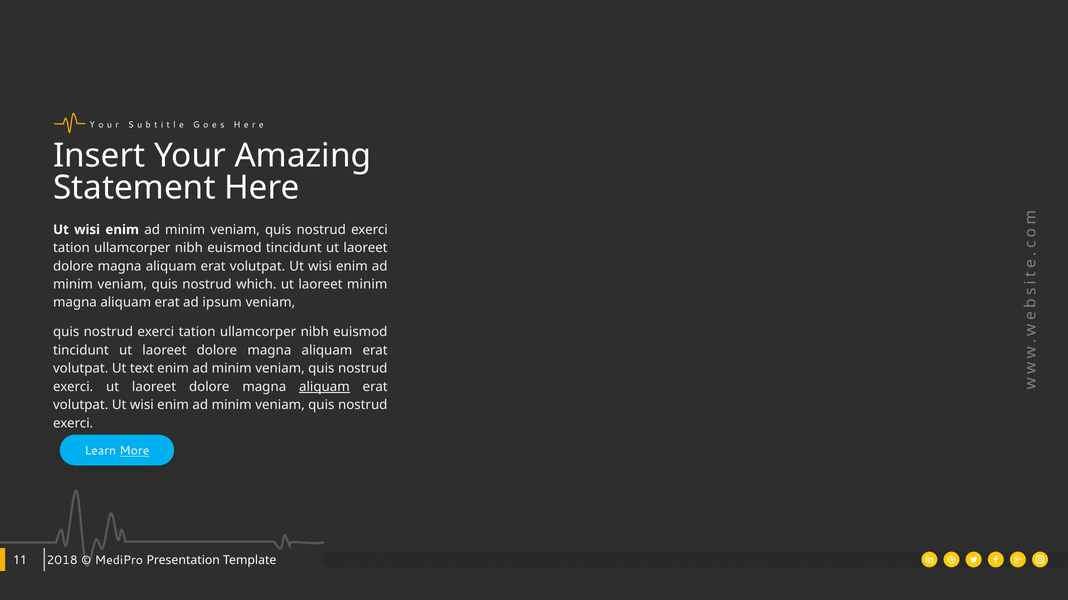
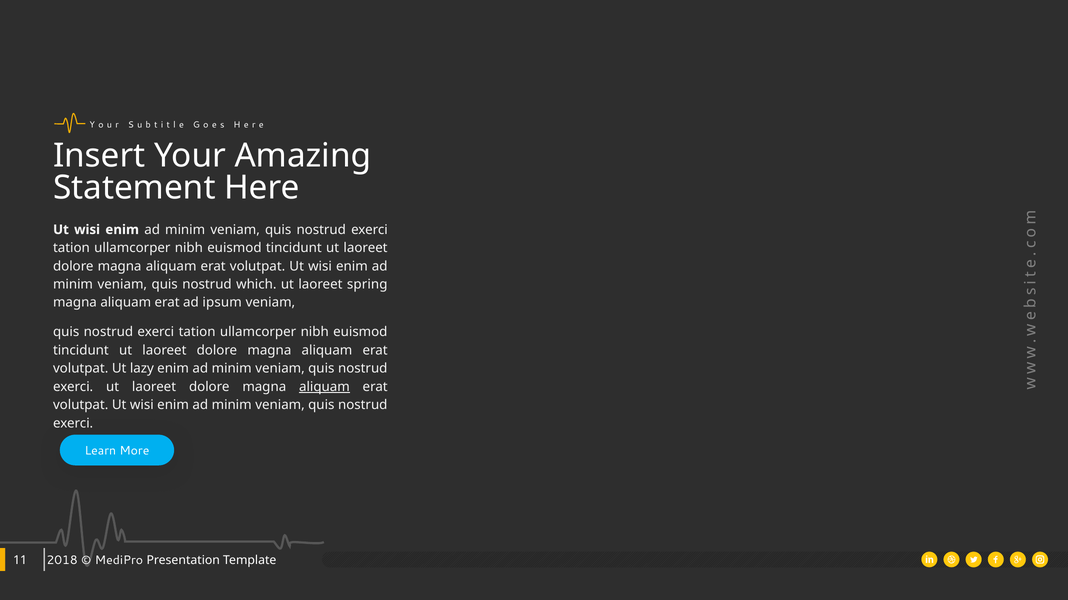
laoreet minim: minim -> spring
text: text -> lazy
More underline: present -> none
